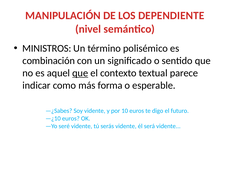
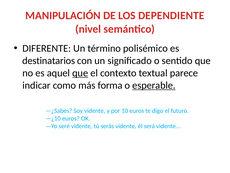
MINISTROS: MINISTROS -> DIFERENTE
combinación: combinación -> destinatarios
esperable underline: none -> present
